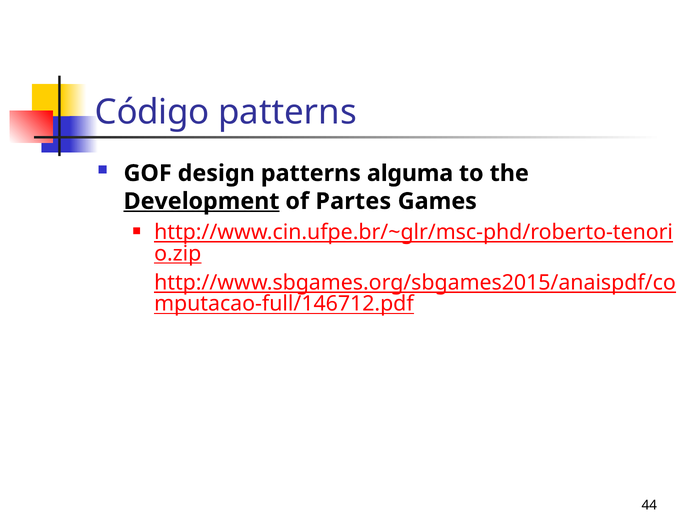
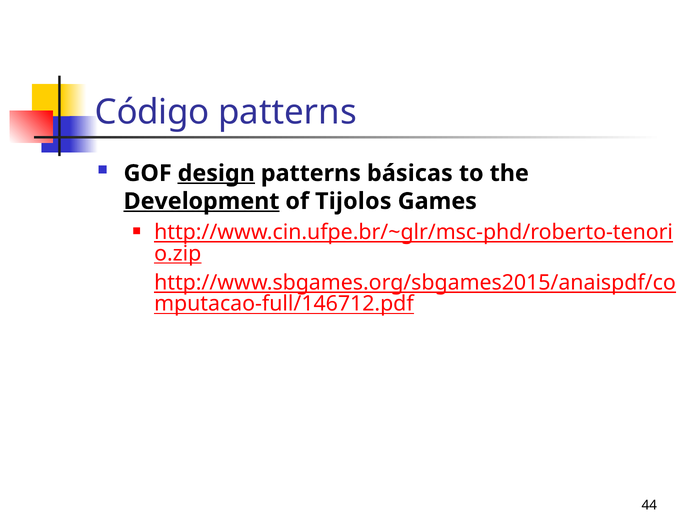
design underline: none -> present
alguma: alguma -> básicas
Partes: Partes -> Tijolos
